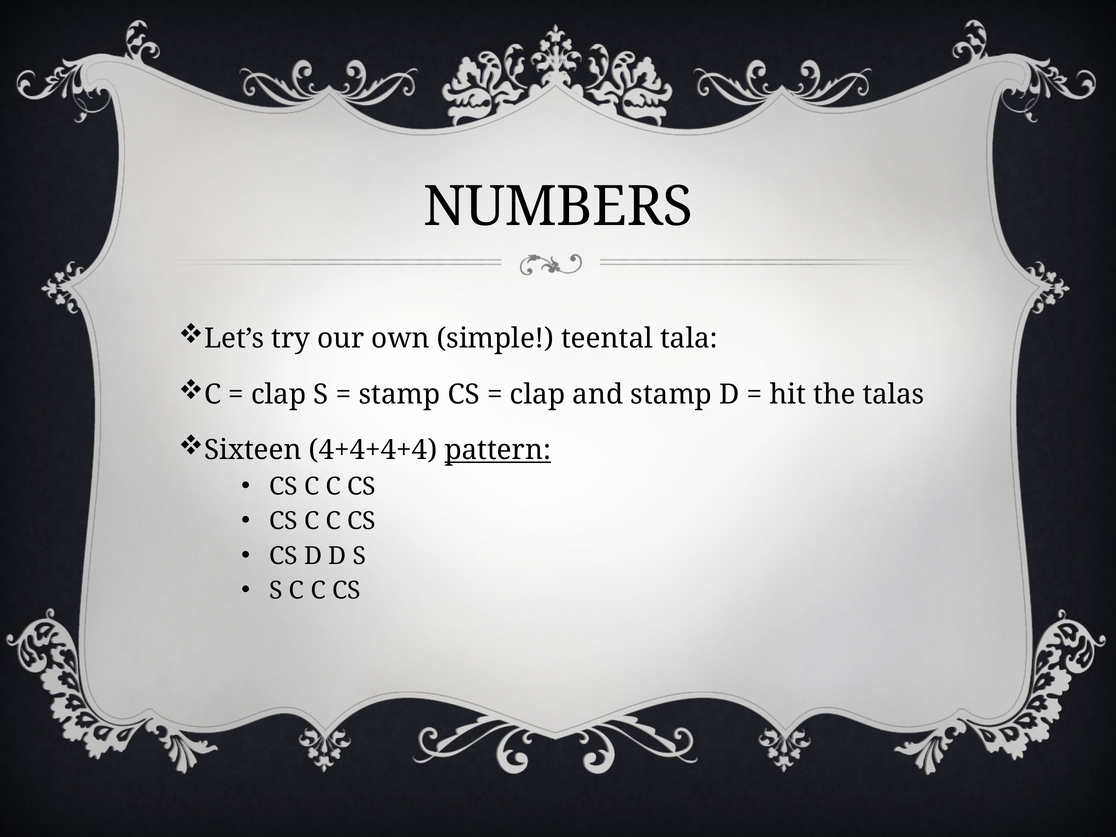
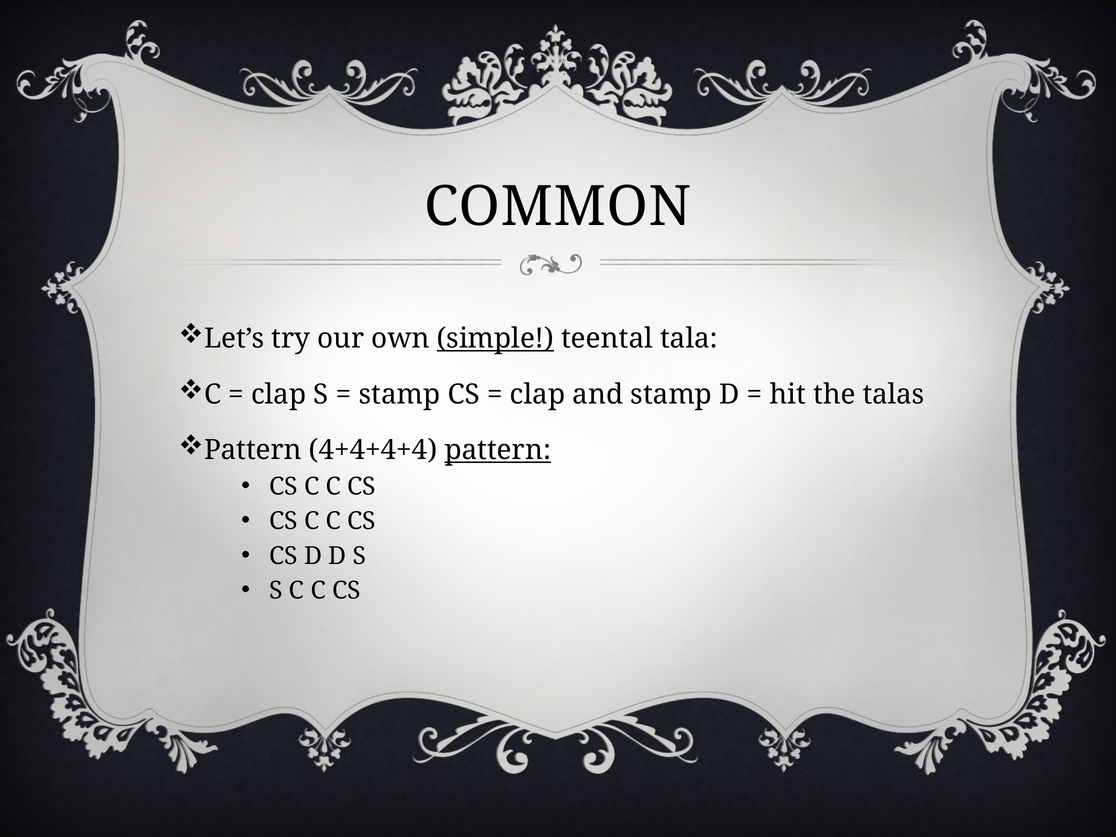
NUMBERS: NUMBERS -> COMMON
simple underline: none -> present
Sixteen at (253, 450): Sixteen -> Pattern
